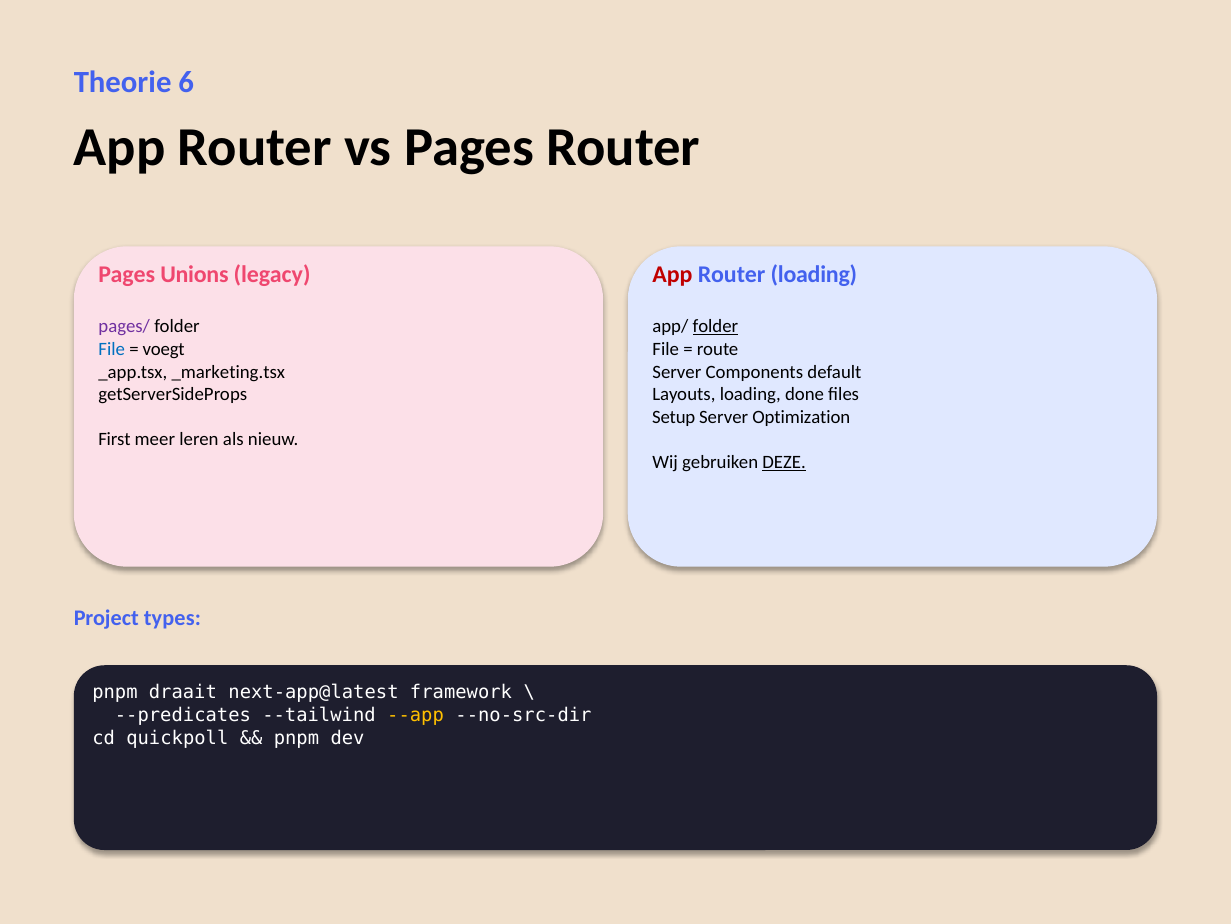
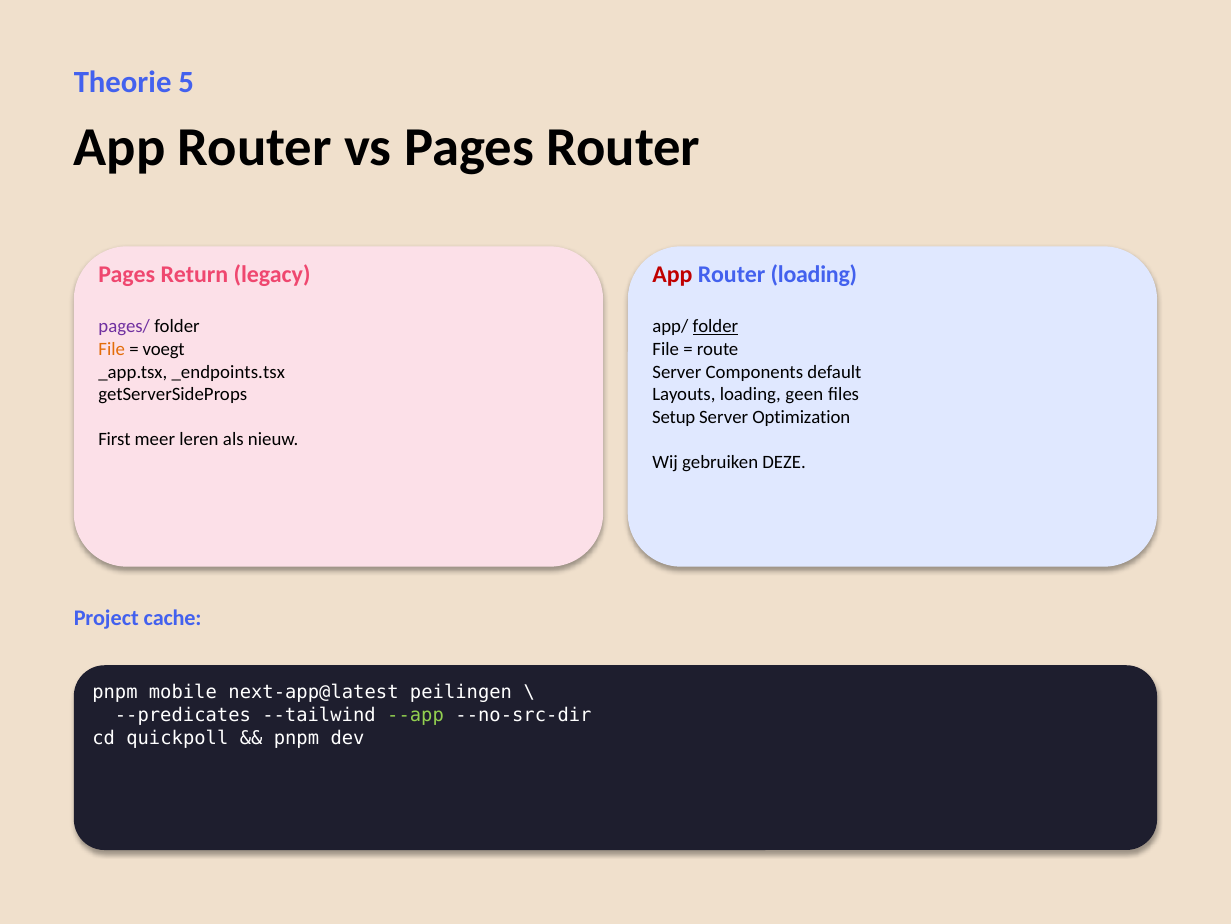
6: 6 -> 5
Unions: Unions -> Return
File at (112, 349) colour: blue -> orange
_marketing.tsx: _marketing.tsx -> _endpoints.tsx
done: done -> geen
DEZE underline: present -> none
types: types -> cache
draait: draait -> mobile
framework: framework -> peilingen
--app colour: yellow -> light green
